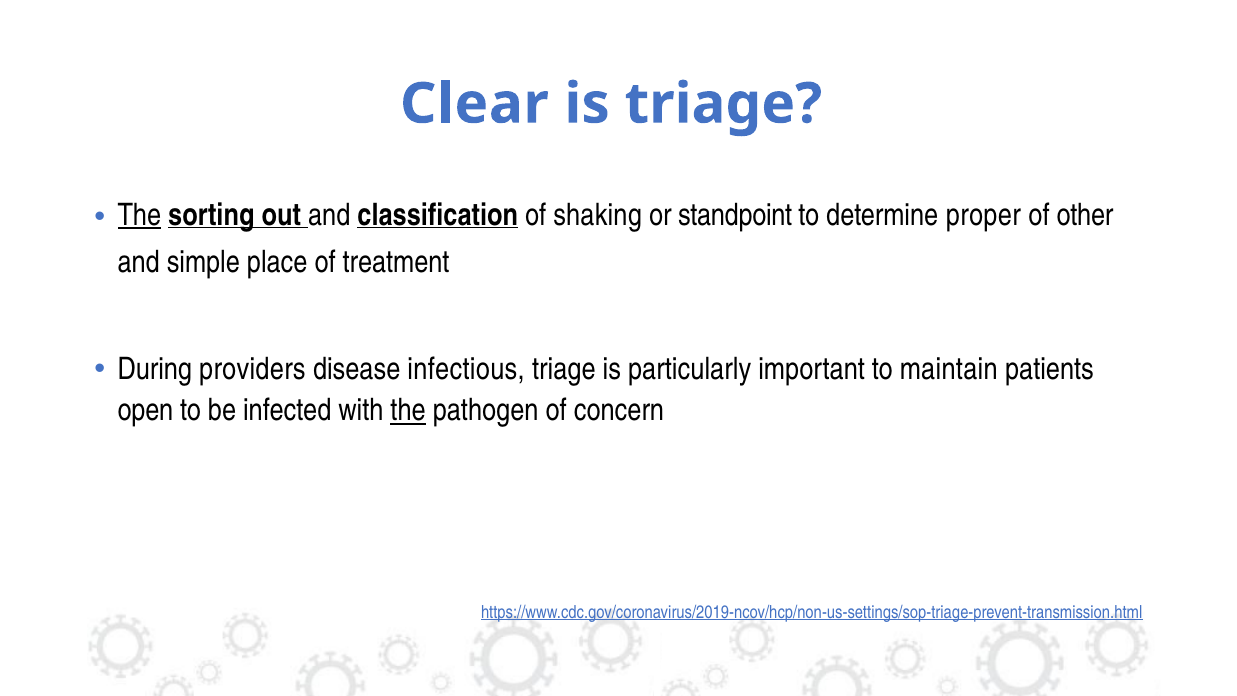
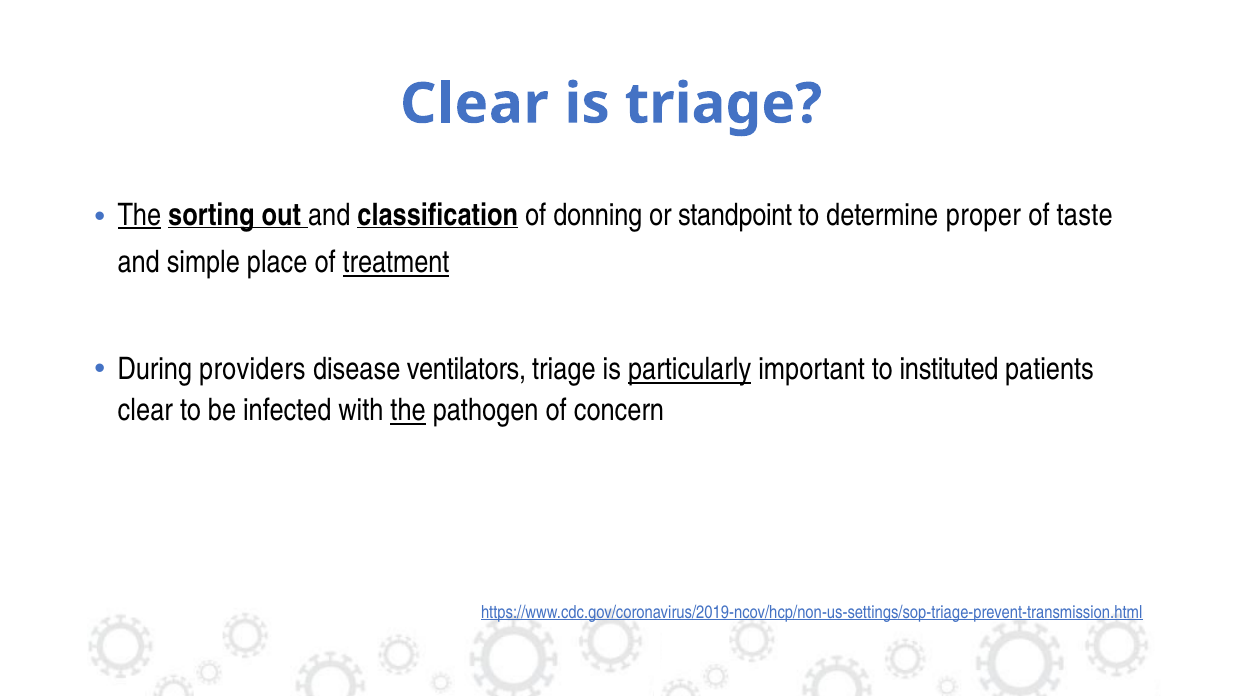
shaking: shaking -> donning
other: other -> taste
treatment underline: none -> present
infectious: infectious -> ventilators
particularly underline: none -> present
maintain: maintain -> instituted
open at (145, 410): open -> clear
